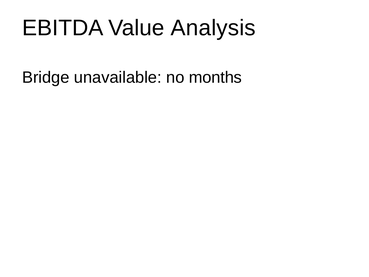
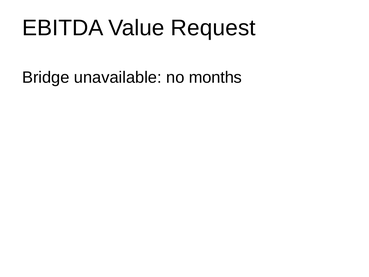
Analysis: Analysis -> Request
